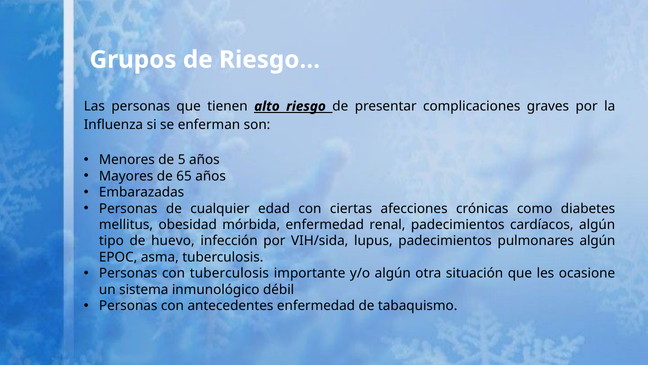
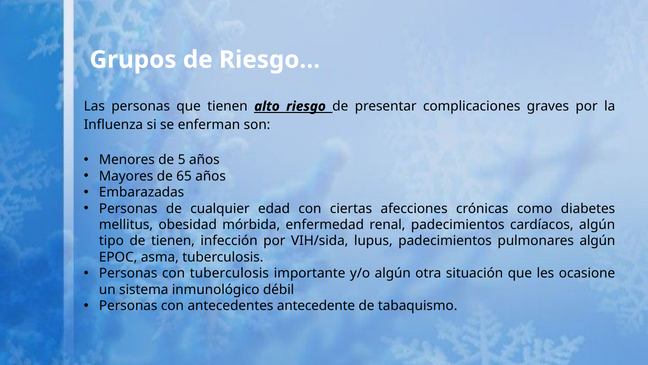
de huevo: huevo -> tienen
antecedentes enfermedad: enfermedad -> antecedente
